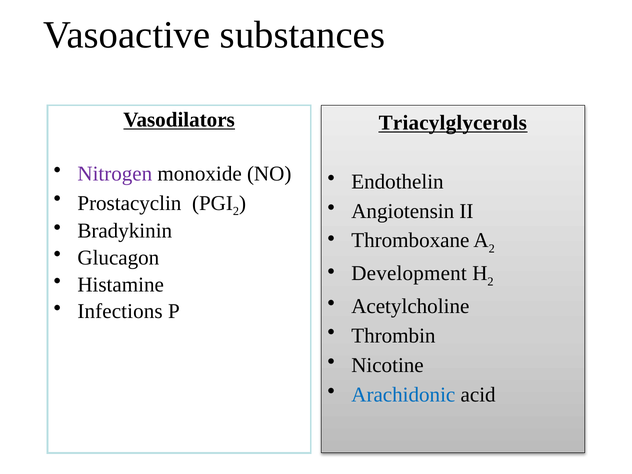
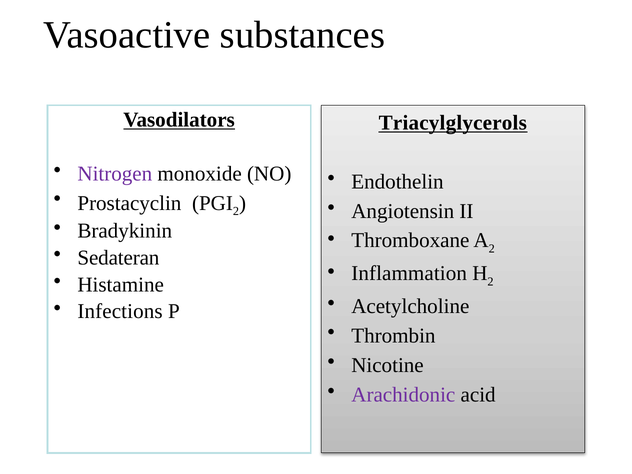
Glucagon: Glucagon -> Sedateran
Development: Development -> Inflammation
Arachidonic colour: blue -> purple
